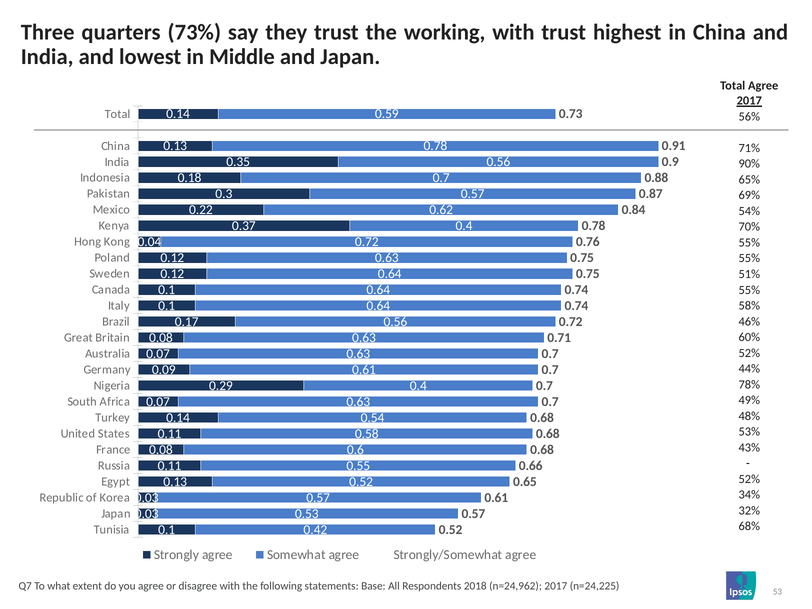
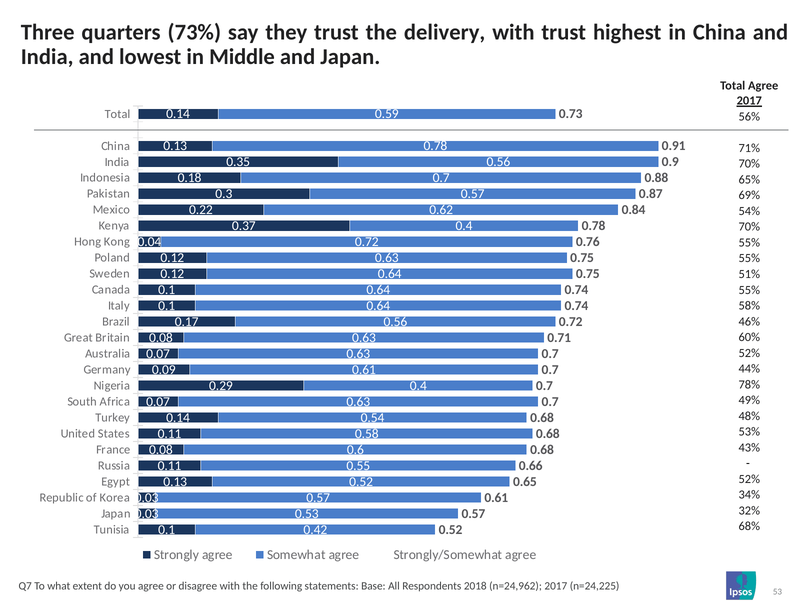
working: working -> delivery
90% at (749, 164): 90% -> 70%
